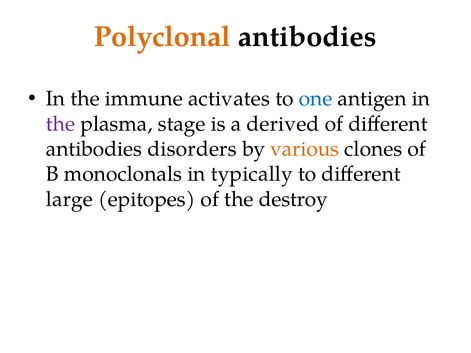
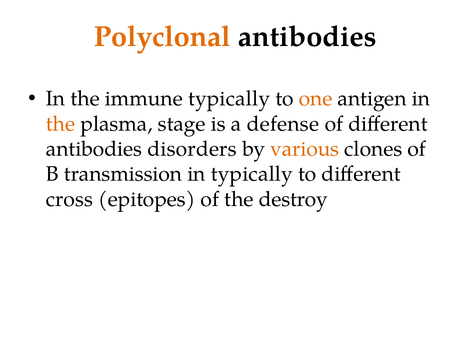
immune activates: activates -> typically
one colour: blue -> orange
the at (61, 124) colour: purple -> orange
derived: derived -> defense
monoclonals: monoclonals -> transmission
large: large -> cross
